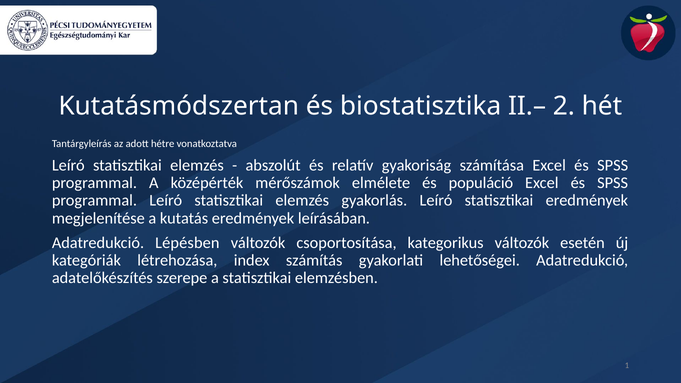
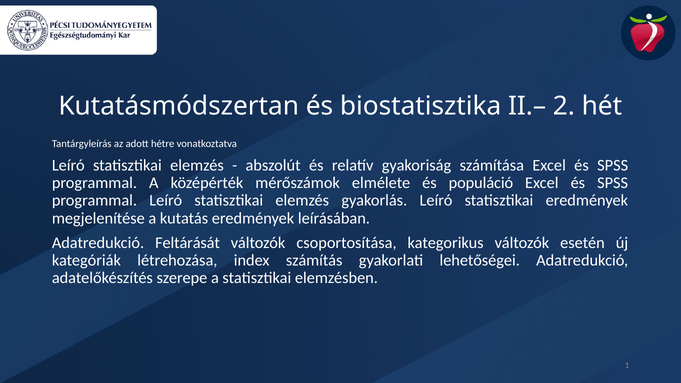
Lépésben: Lépésben -> Feltárását
